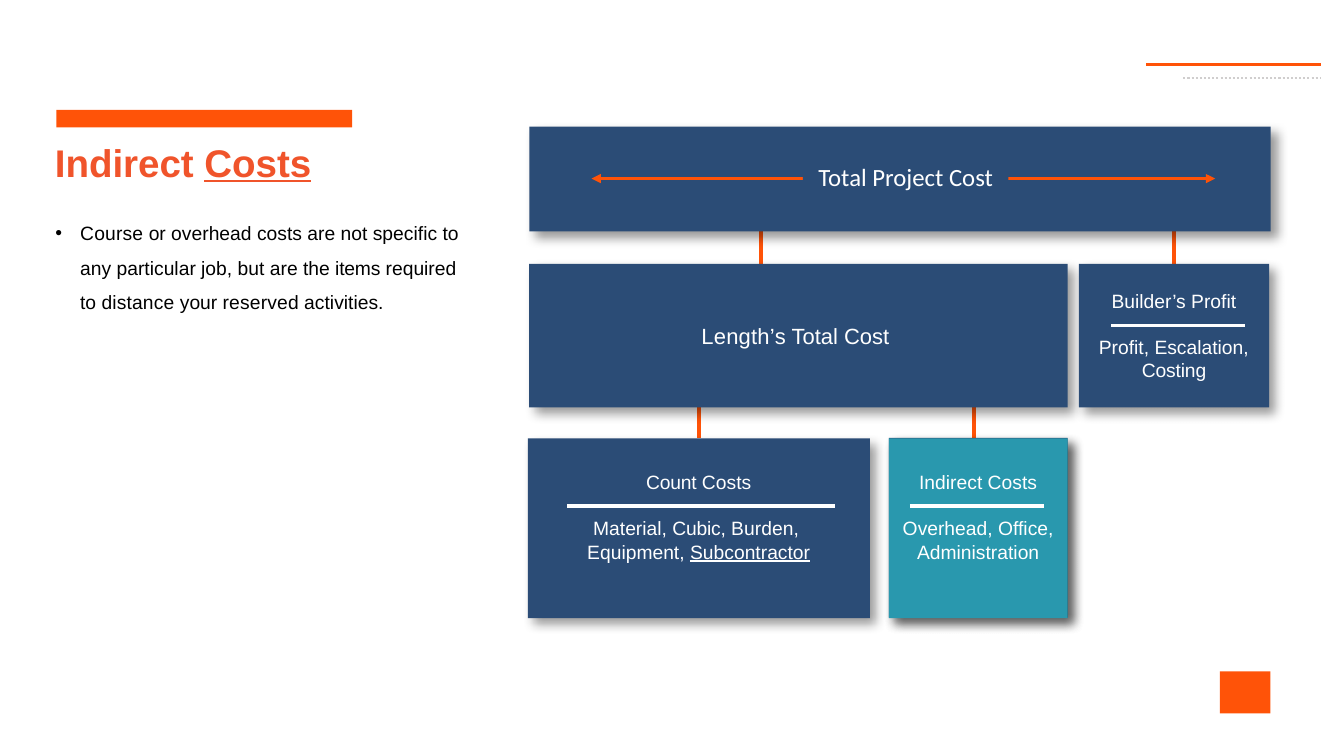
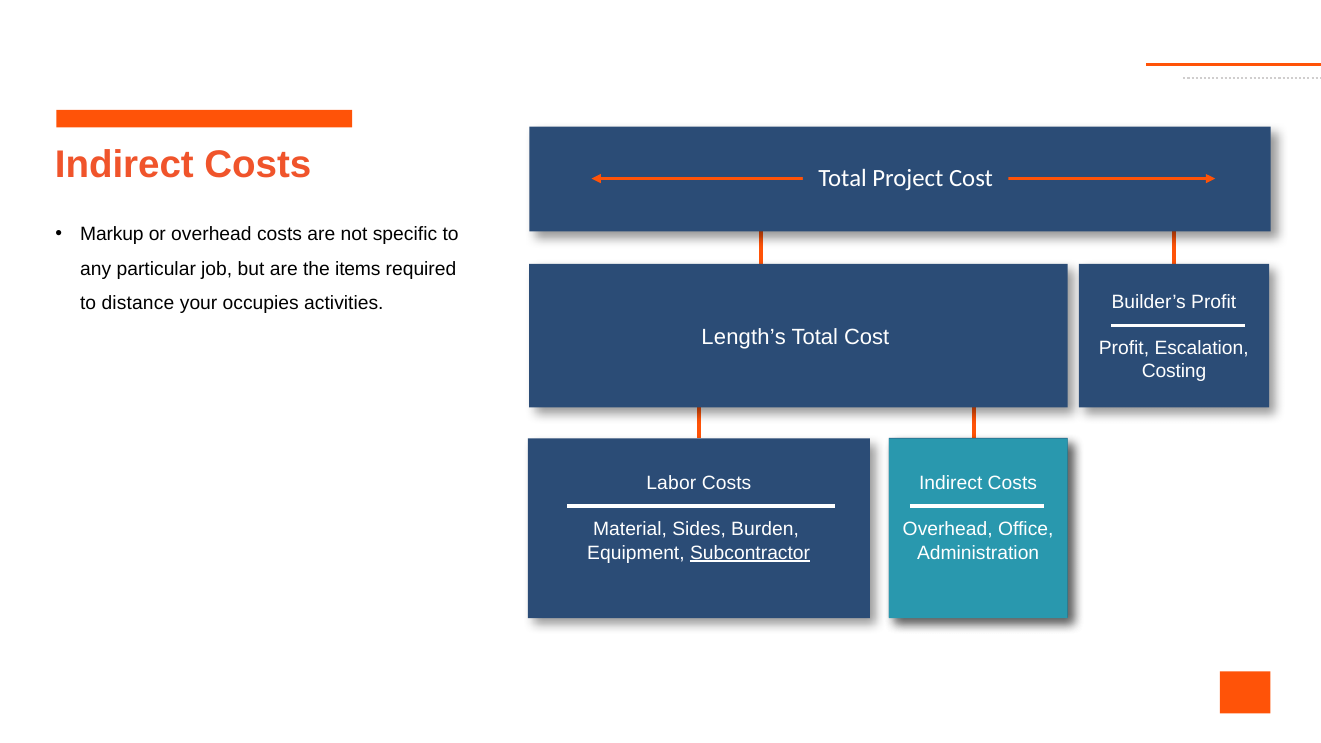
Costs at (258, 165) underline: present -> none
Course: Course -> Markup
reserved: reserved -> occupies
Count: Count -> Labor
Cubic: Cubic -> Sides
